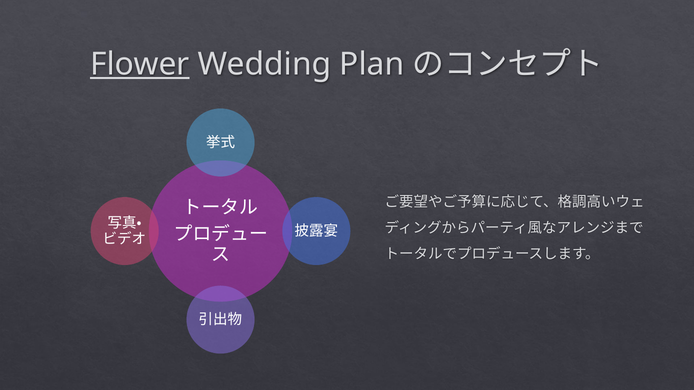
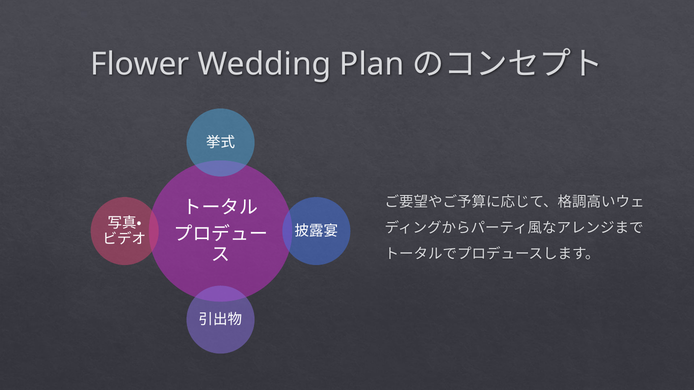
Flower underline: present -> none
